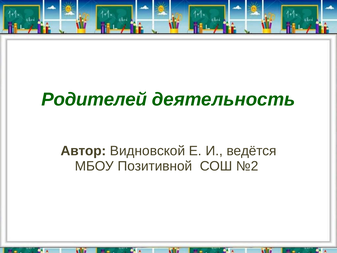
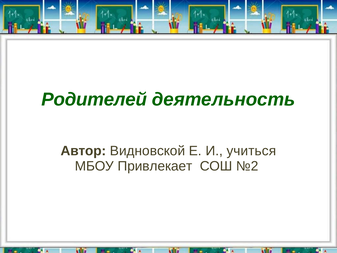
ведётся: ведётся -> учиться
Позитивной: Позитивной -> Привлекает
